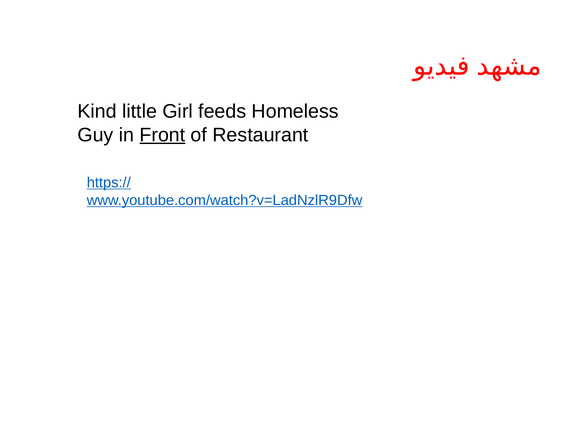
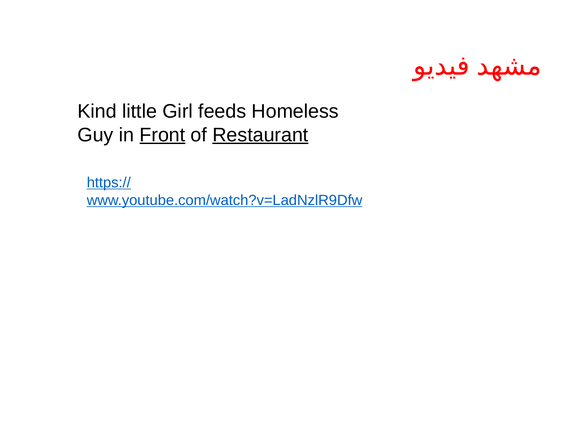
Restaurant underline: none -> present
